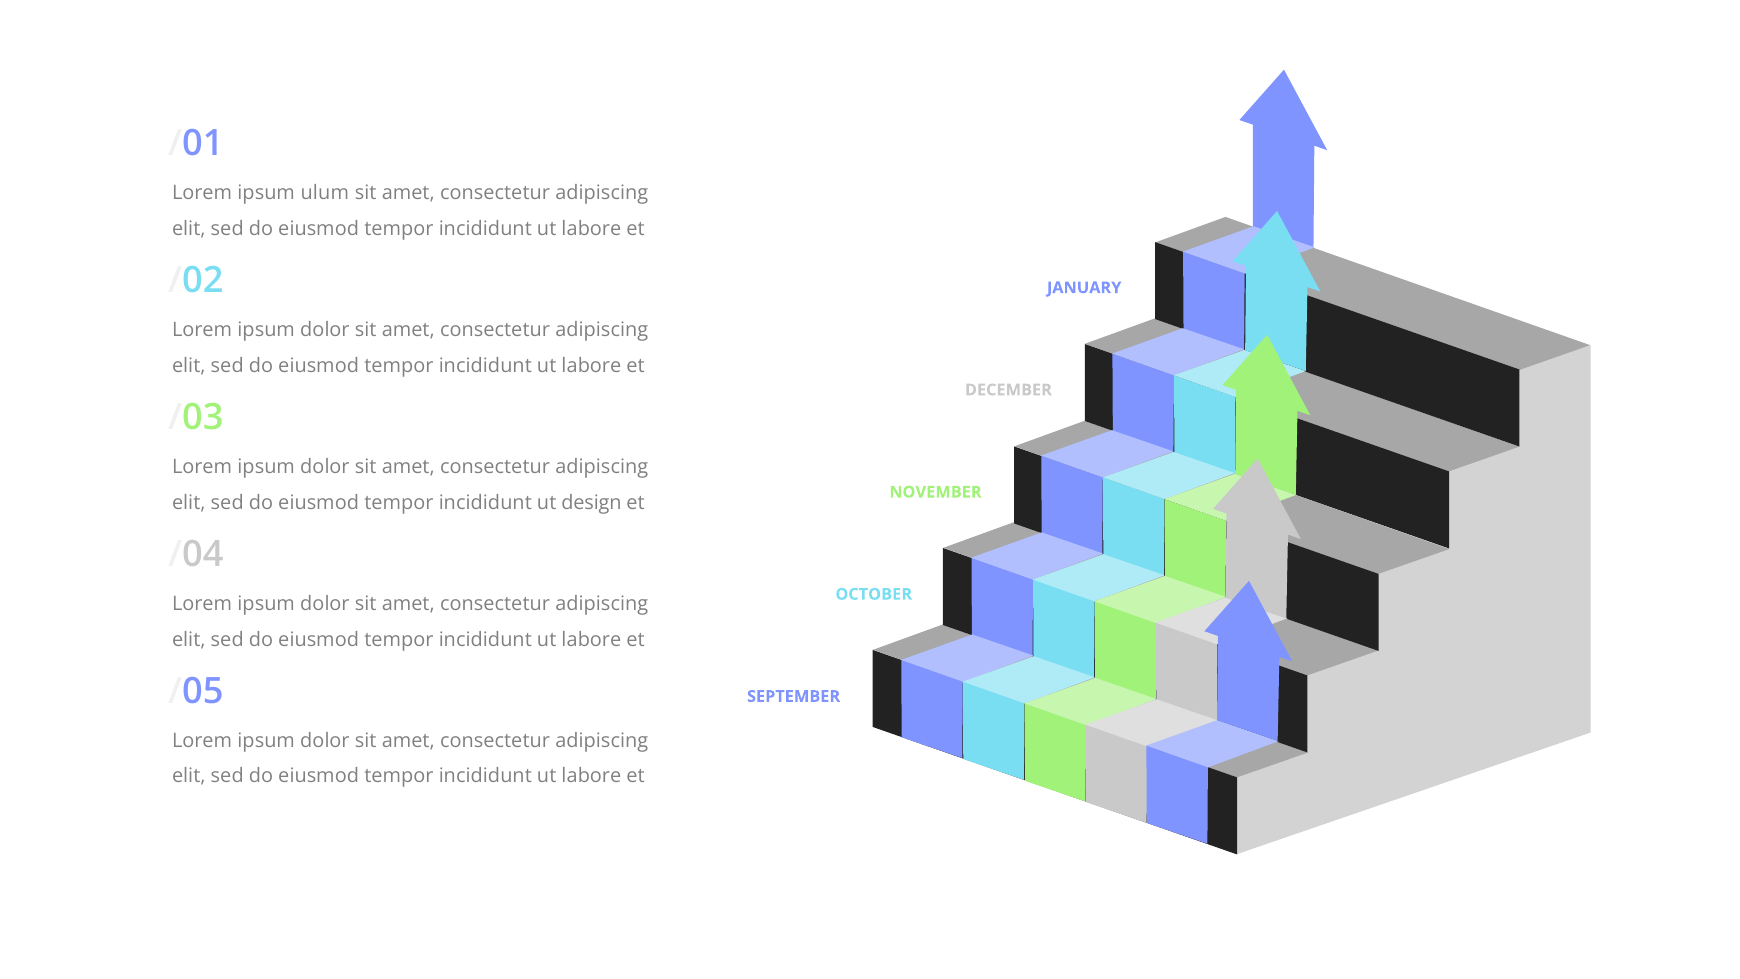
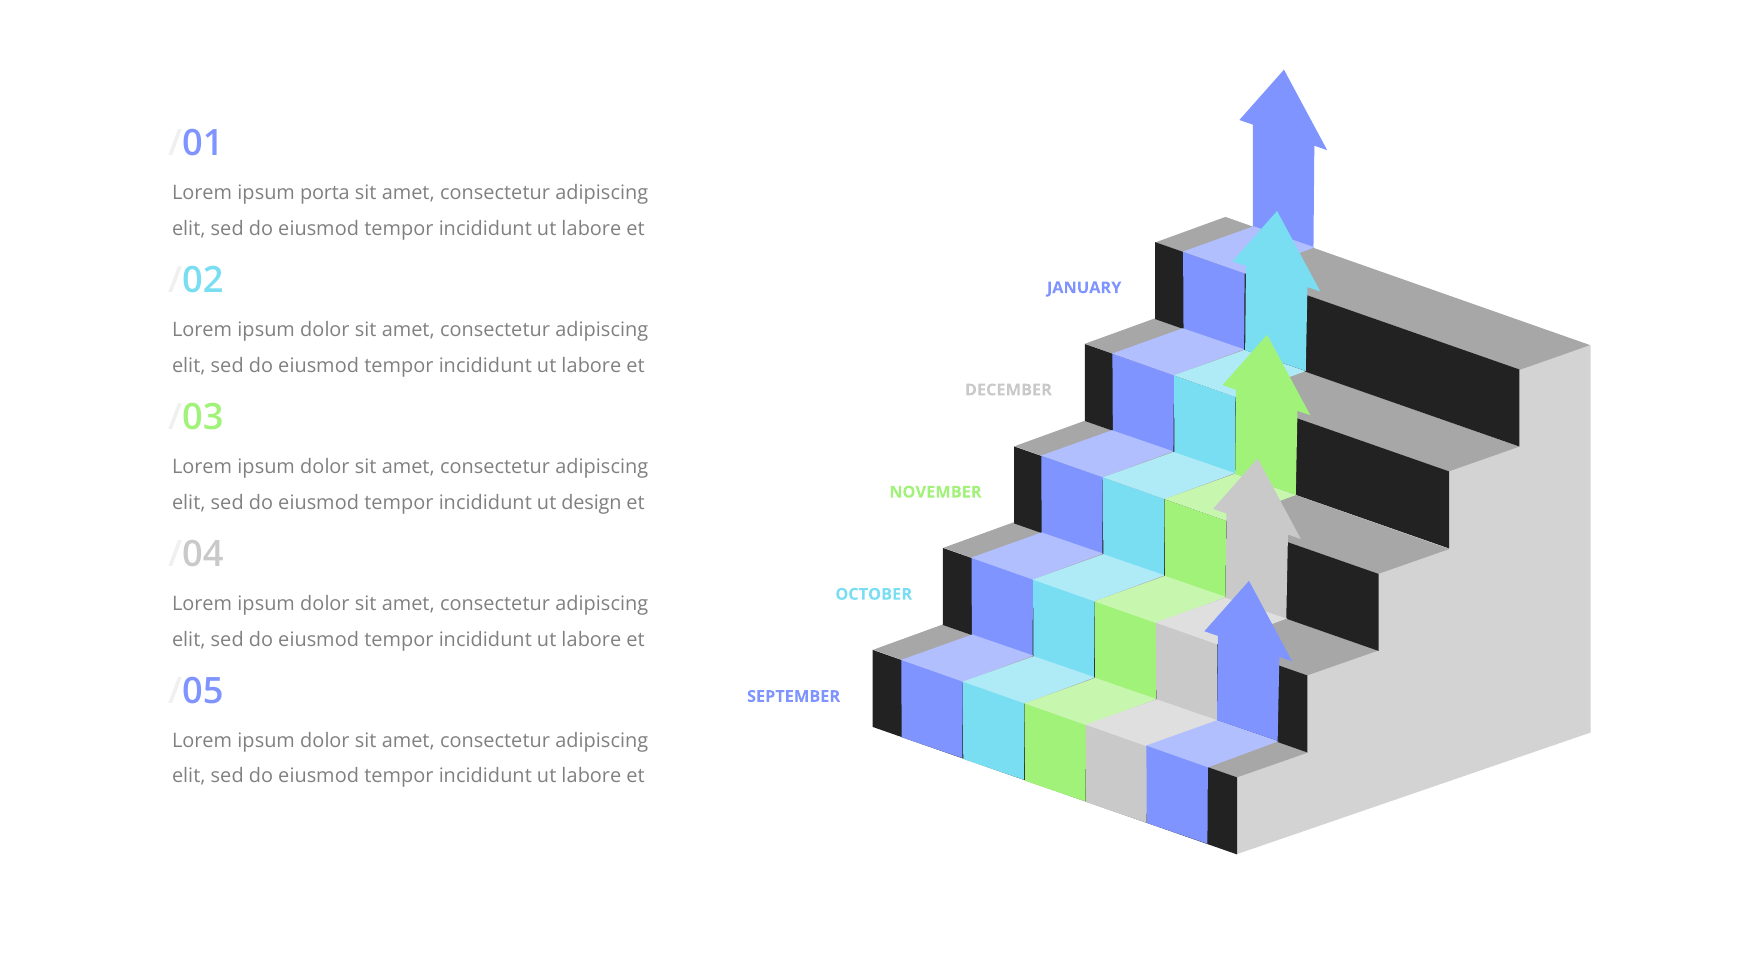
ulum: ulum -> porta
